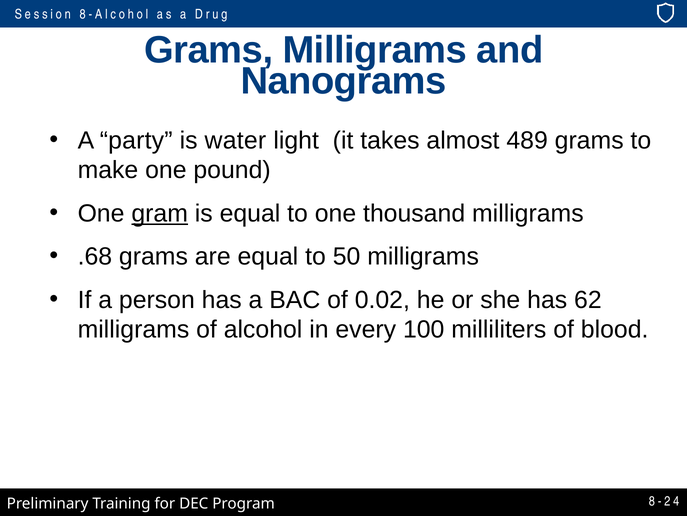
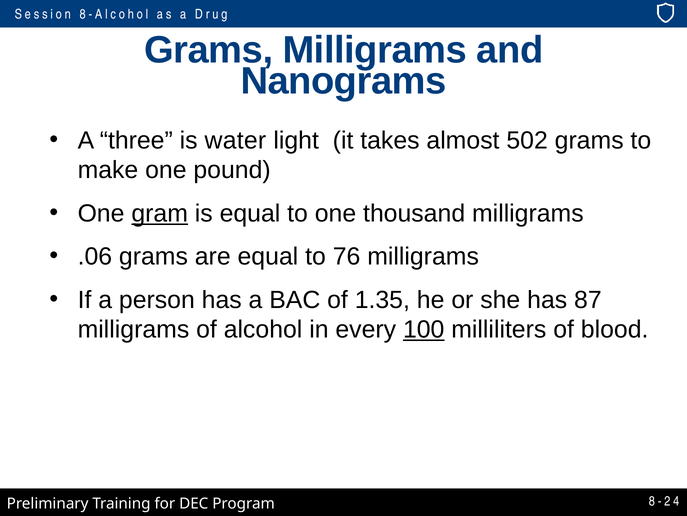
party: party -> three
489: 489 -> 502
.68: .68 -> .06
50: 50 -> 76
0.02: 0.02 -> 1.35
62: 62 -> 87
100 underline: none -> present
